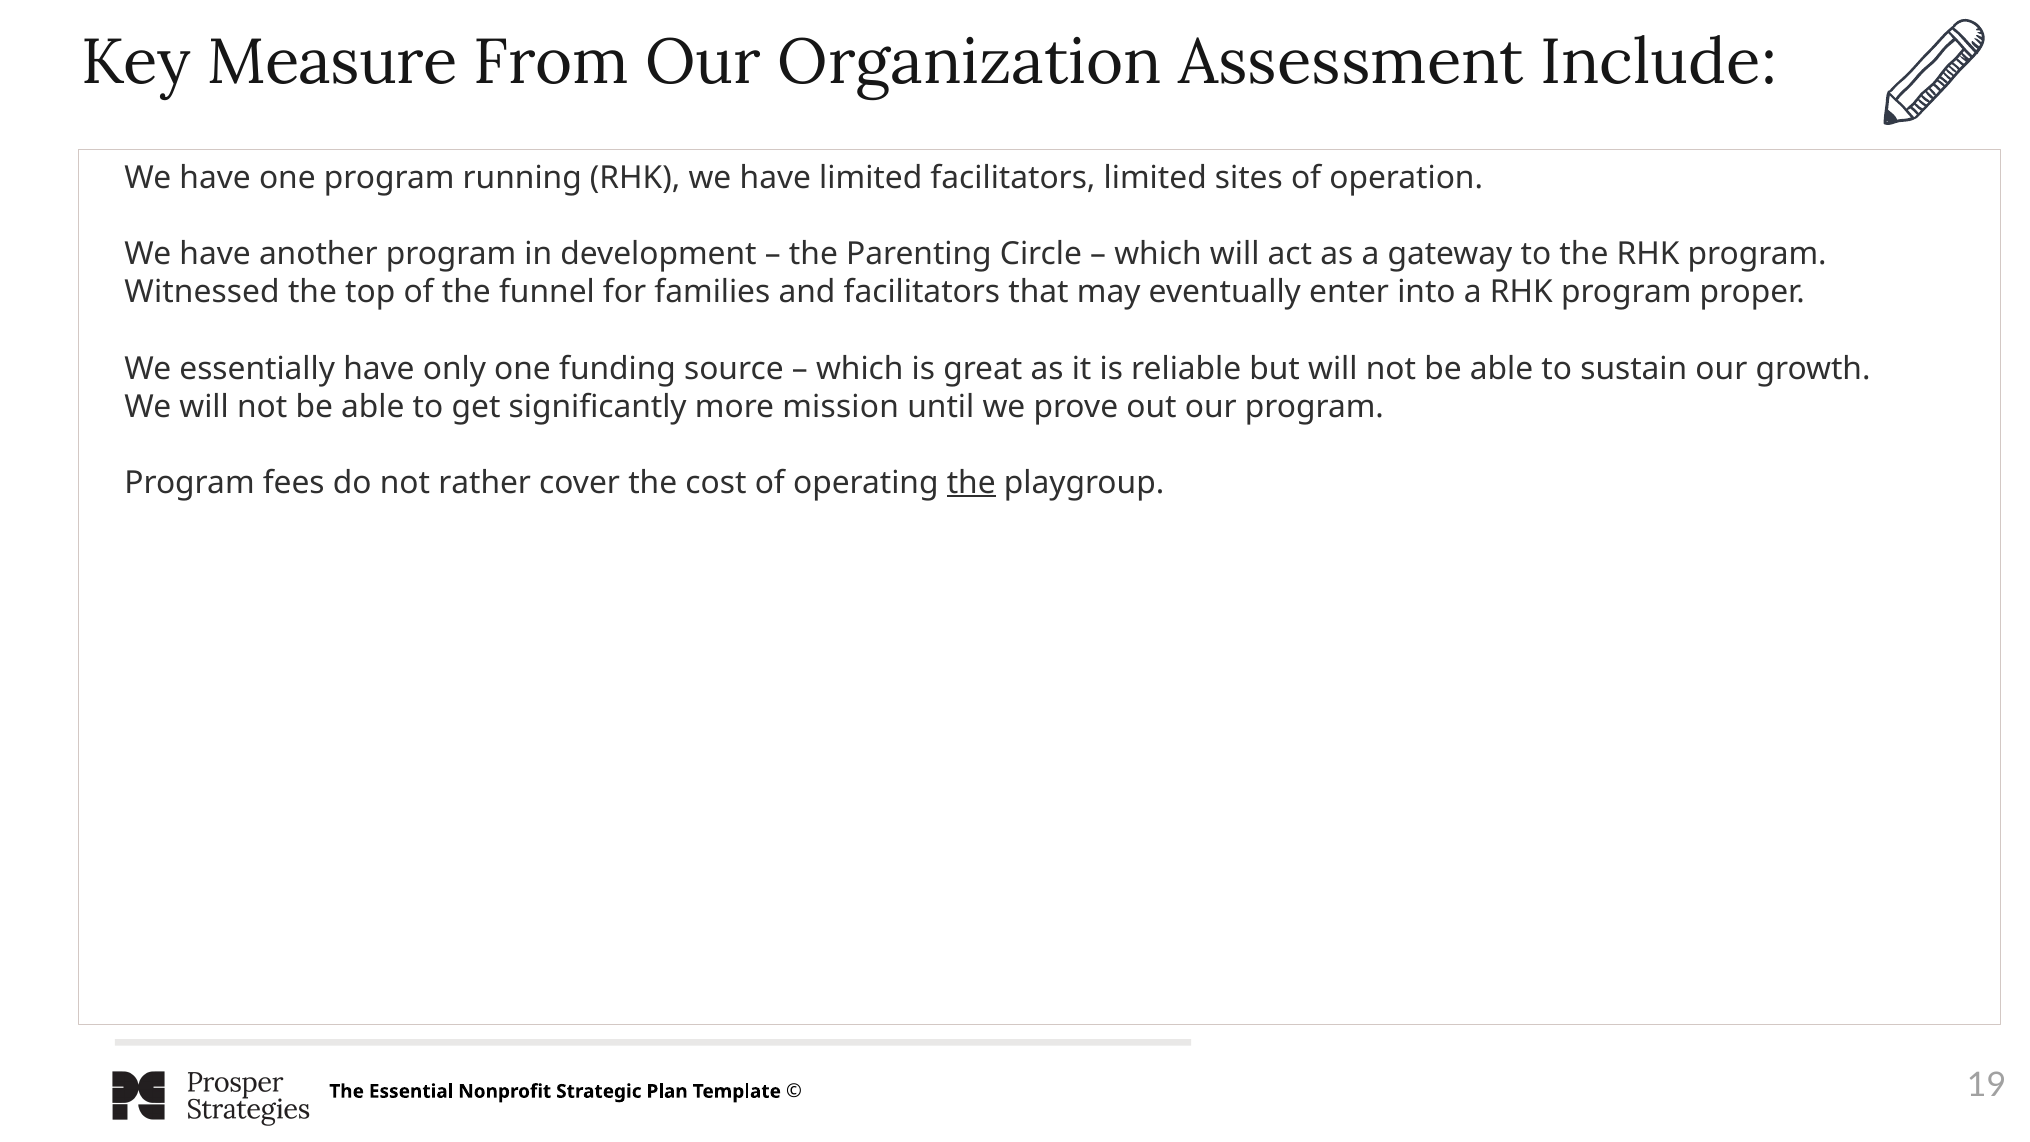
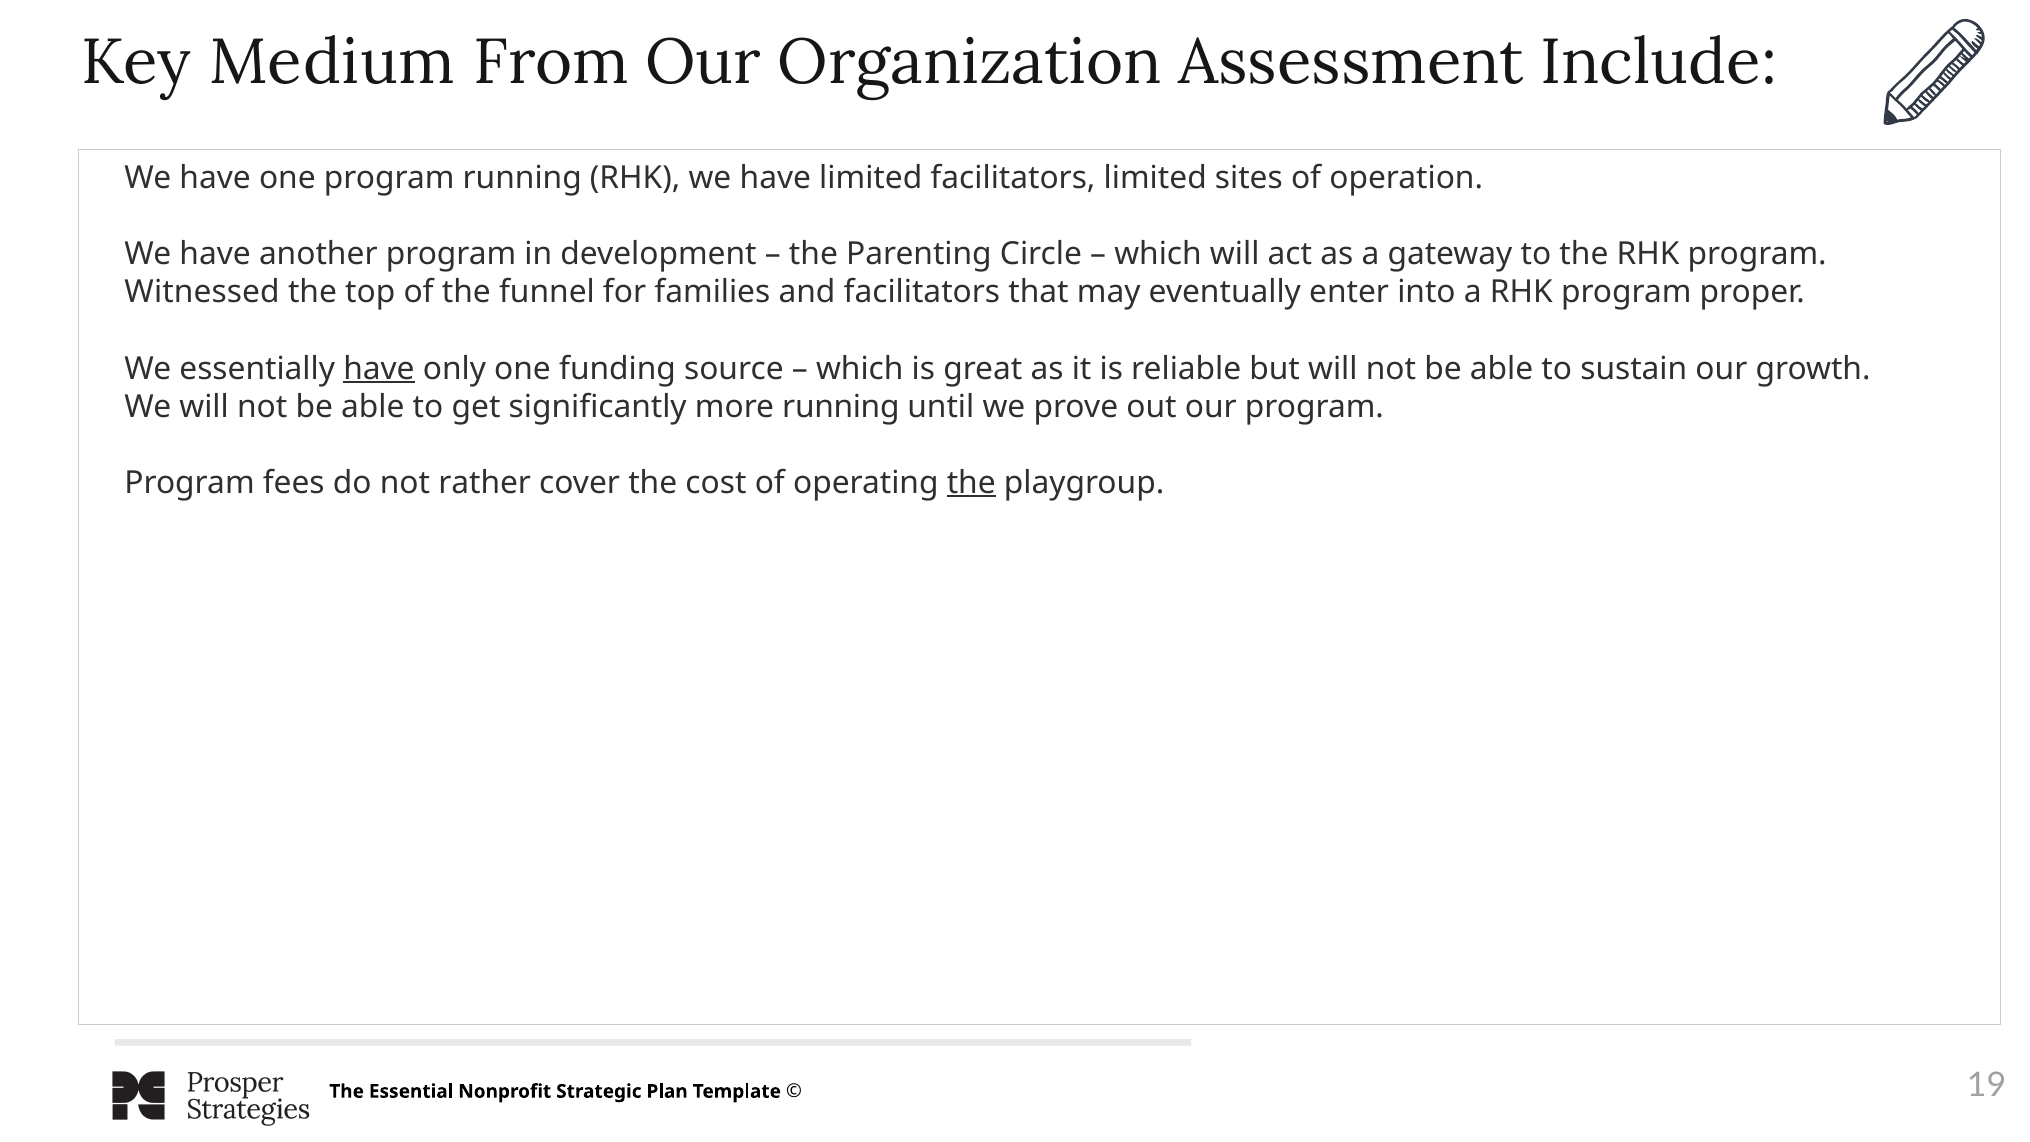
Measure: Measure -> Medium
have at (379, 369) underline: none -> present
more mission: mission -> running
